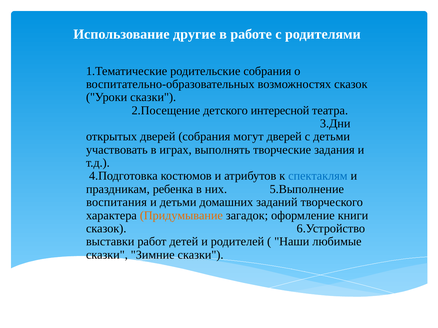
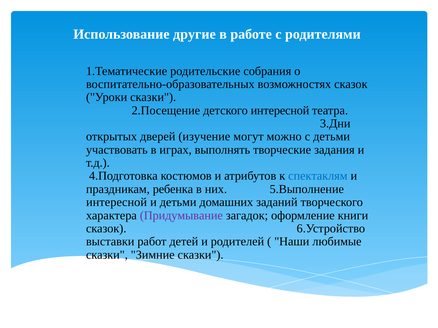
дверей собрания: собрания -> изучение
могут дверей: дверей -> можно
воспитания at (117, 203): воспитания -> интересной
Придумывание colour: orange -> purple
